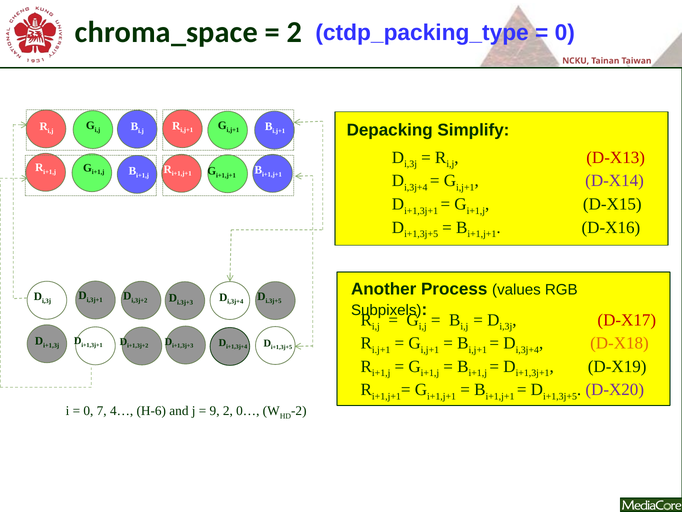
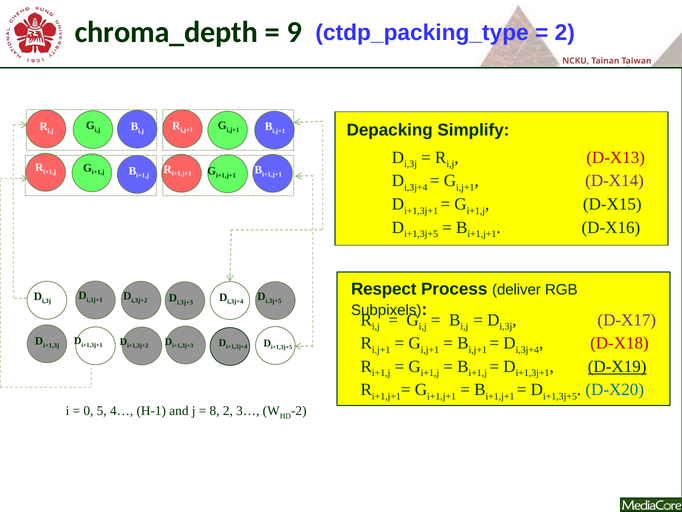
chroma_space: chroma_space -> chroma_depth
2 at (294, 32): 2 -> 9
0 at (565, 33): 0 -> 2
Another: Another -> Respect
values: values -> deliver
D-X17 colour: red -> purple
D-X18 colour: orange -> red
D-X19 underline: none -> present
D-X20 colour: purple -> blue
7: 7 -> 5
H-6: H-6 -> H-1
9: 9 -> 8
0…: 0… -> 3…
